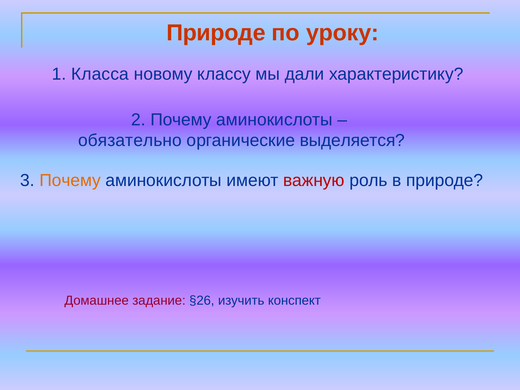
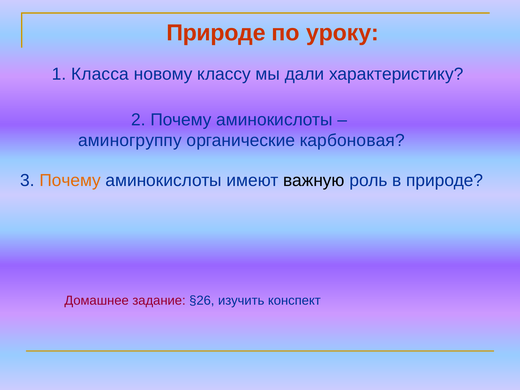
обязательно: обязательно -> аминогруппу
выделяется: выделяется -> карбоновая
важную colour: red -> black
